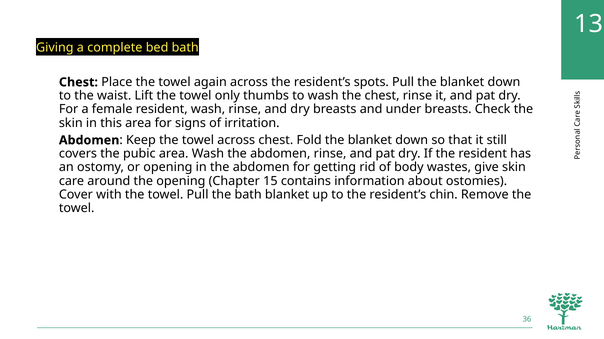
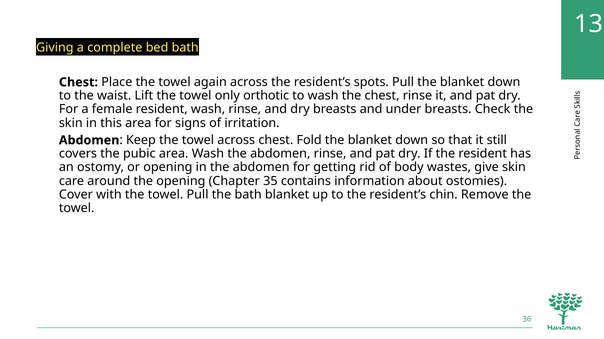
thumbs: thumbs -> orthotic
15: 15 -> 35
